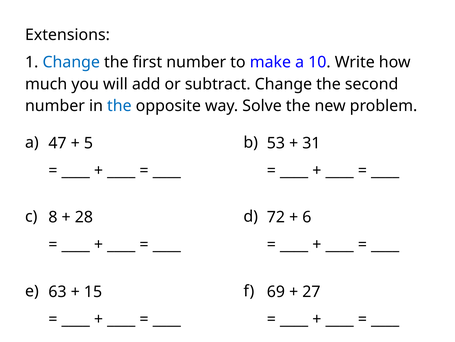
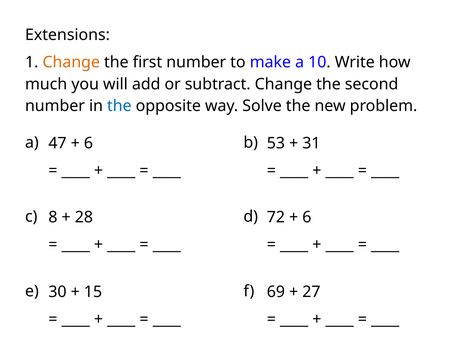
Change at (71, 62) colour: blue -> orange
5 at (88, 143): 5 -> 6
63: 63 -> 30
